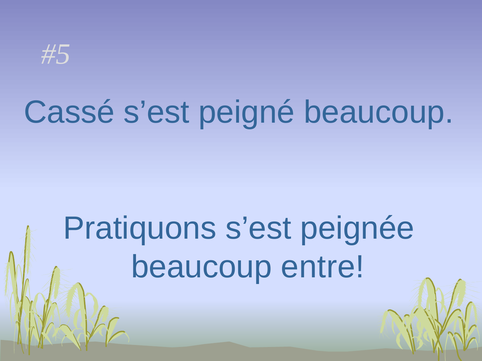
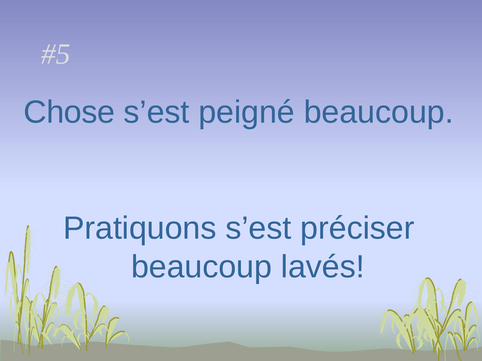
Cassé: Cassé -> Chose
peignée: peignée -> préciser
entre: entre -> lavés
